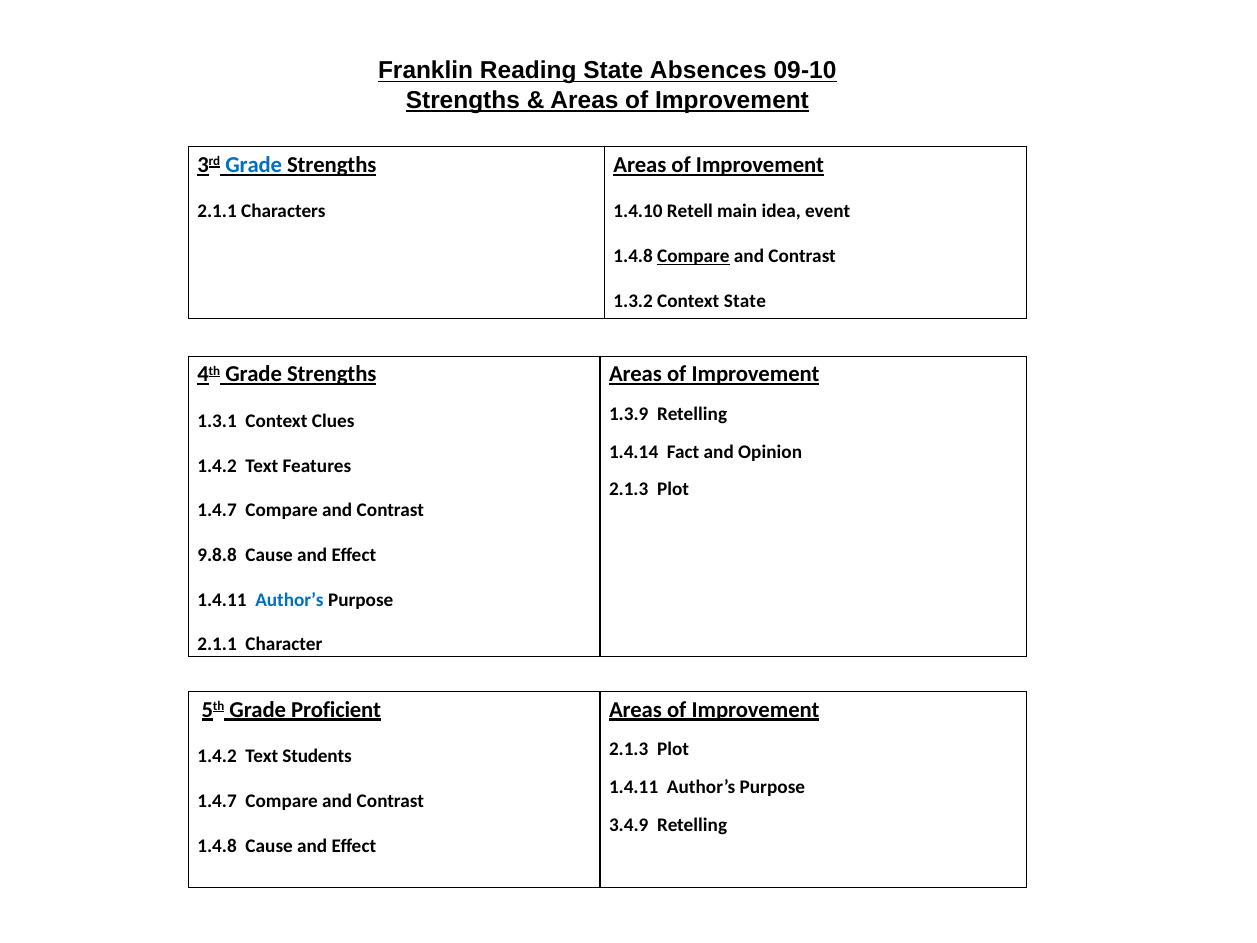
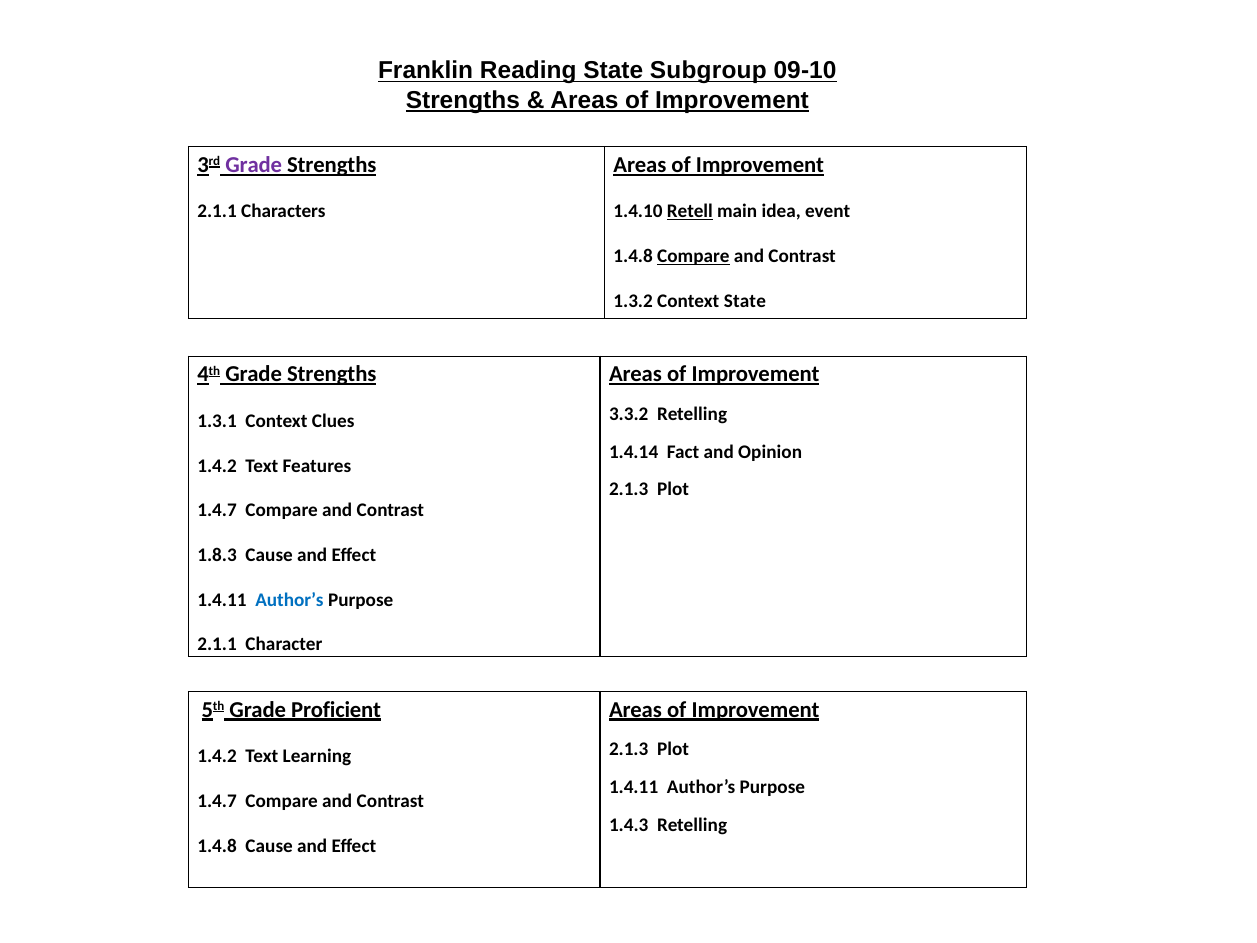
Absences: Absences -> Subgroup
Grade at (254, 165) colour: blue -> purple
Retell underline: none -> present
1.3.9: 1.3.9 -> 3.3.2
9.8.8: 9.8.8 -> 1.8.3
Students: Students -> Learning
3.4.9: 3.4.9 -> 1.4.3
